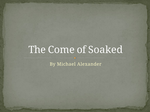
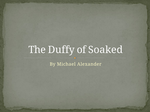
Come: Come -> Duffy
